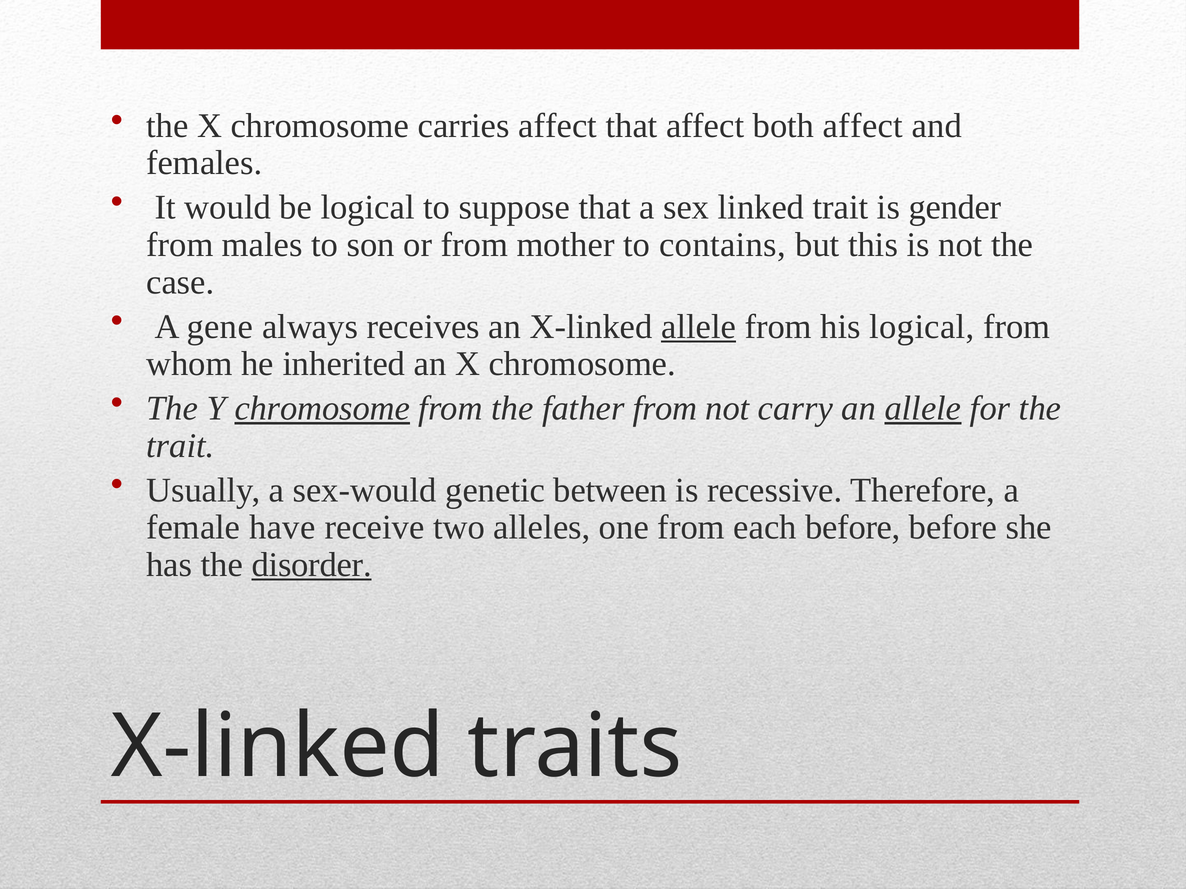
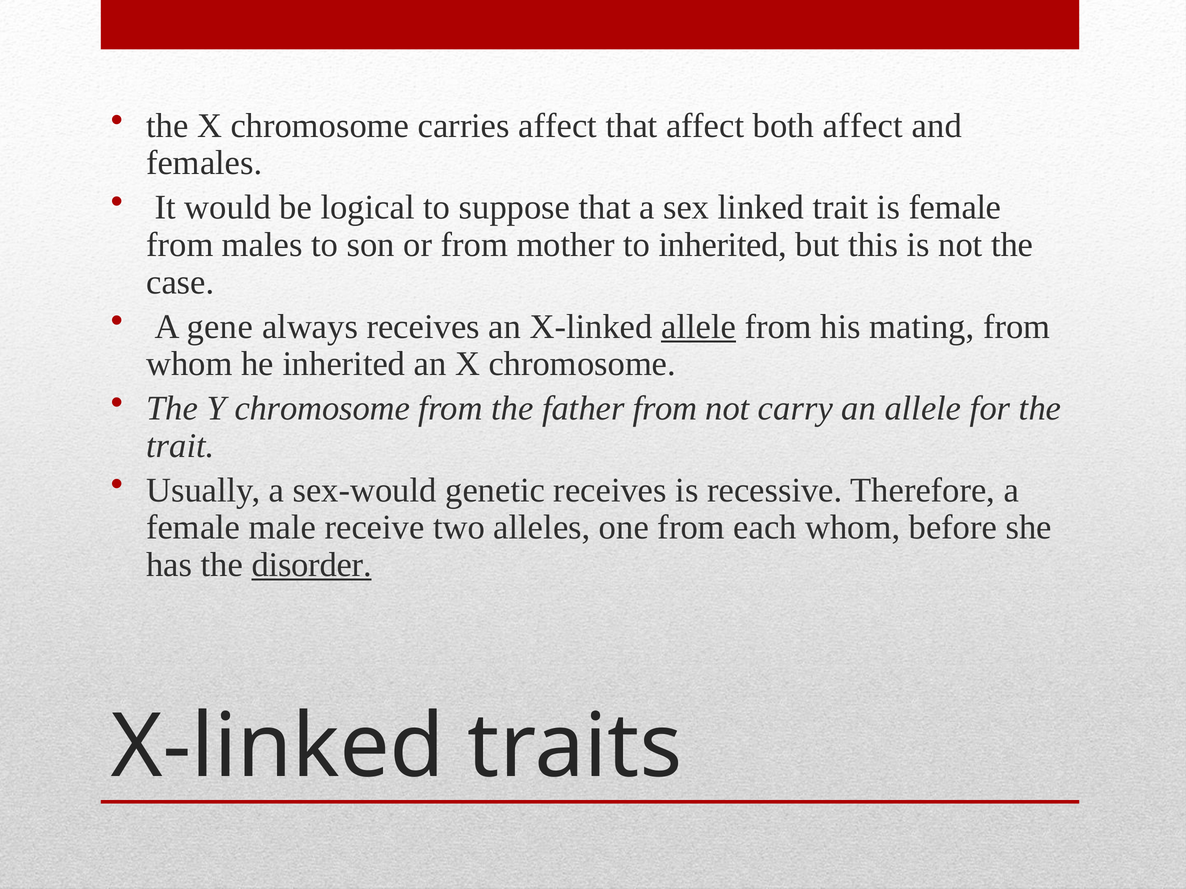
is gender: gender -> female
to contains: contains -> inherited
his logical: logical -> mating
chromosome at (322, 409) underline: present -> none
allele at (923, 409) underline: present -> none
genetic between: between -> receives
have: have -> male
each before: before -> whom
